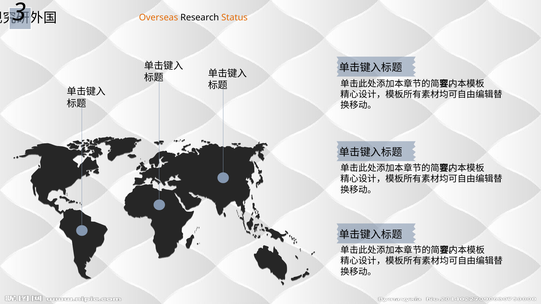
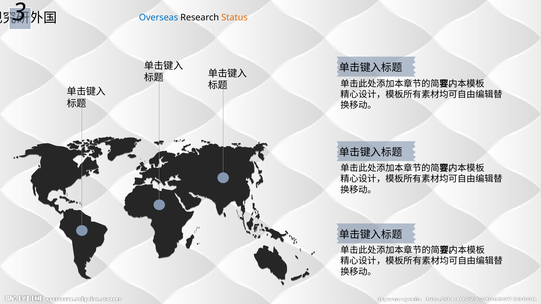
Overseas colour: orange -> blue
